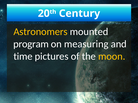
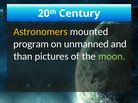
measuring: measuring -> unmanned
time: time -> than
moon colour: yellow -> light green
